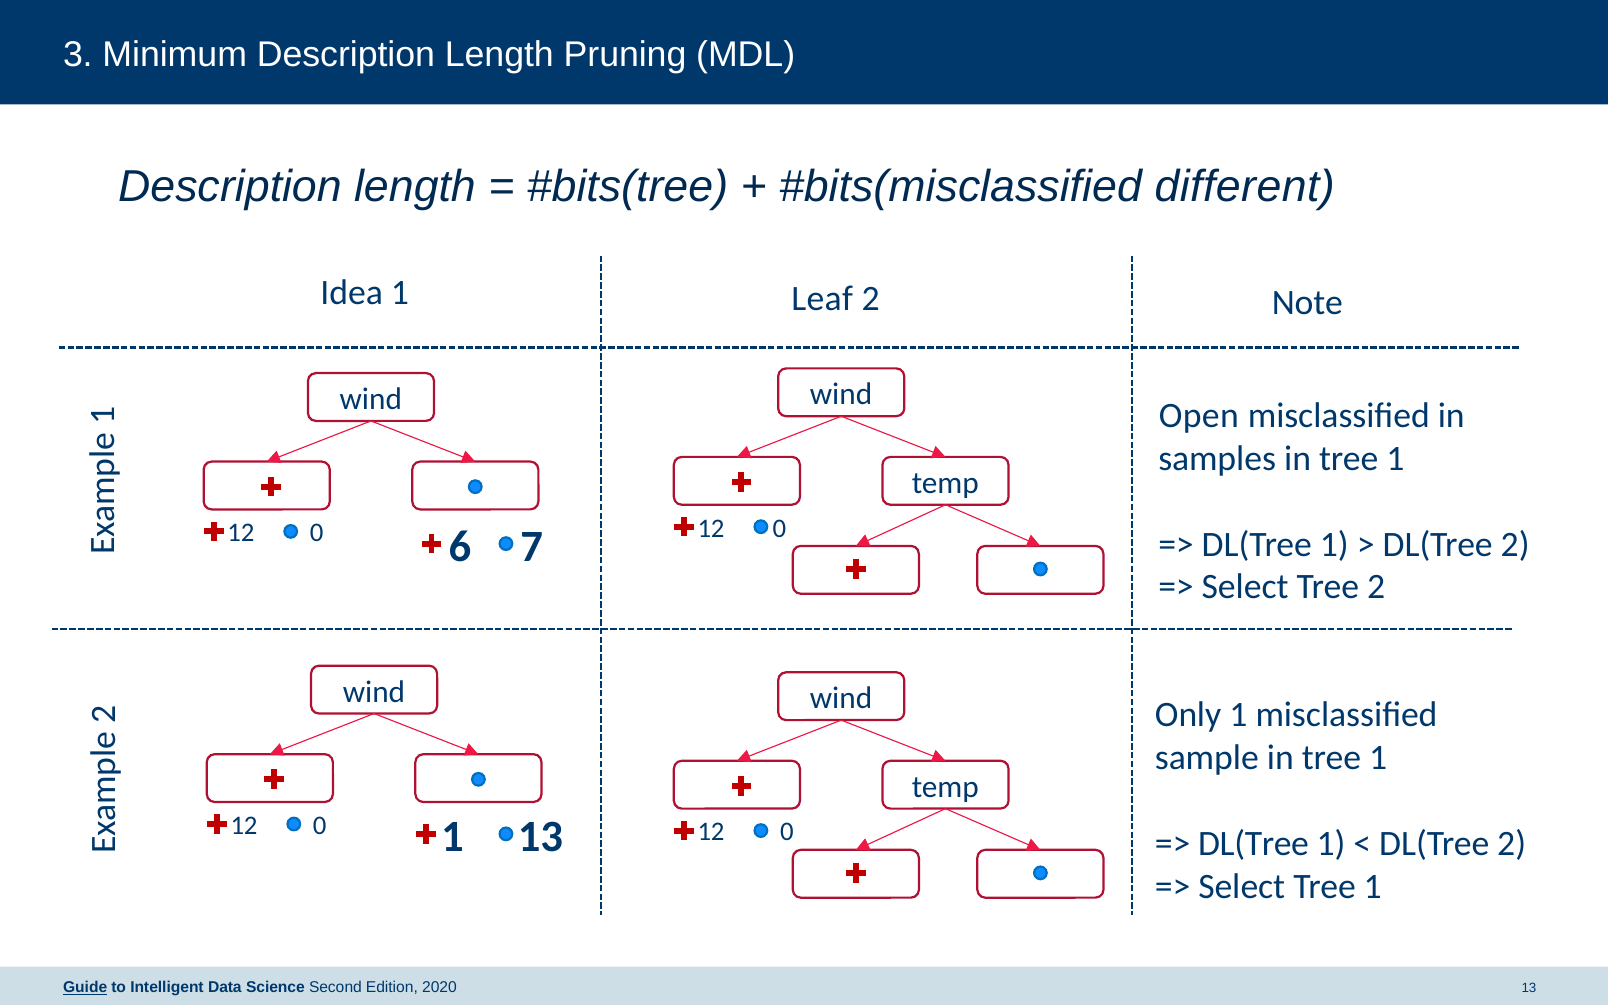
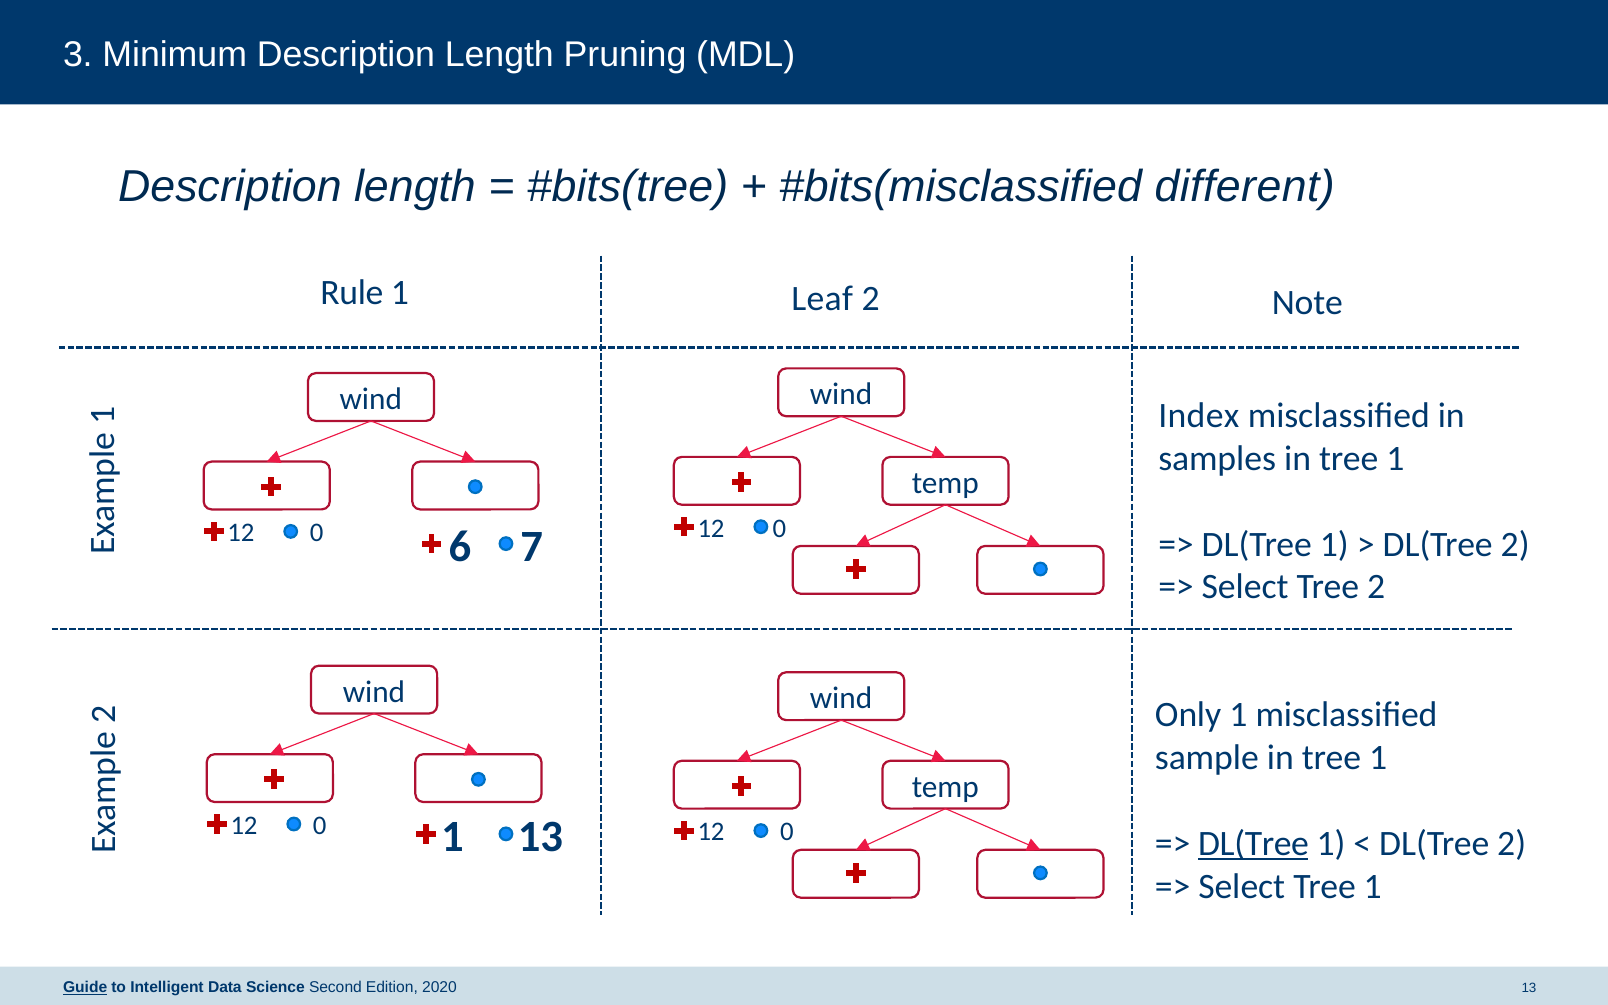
Idea: Idea -> Rule
Open: Open -> Index
DL(Tree at (1254, 844) underline: none -> present
